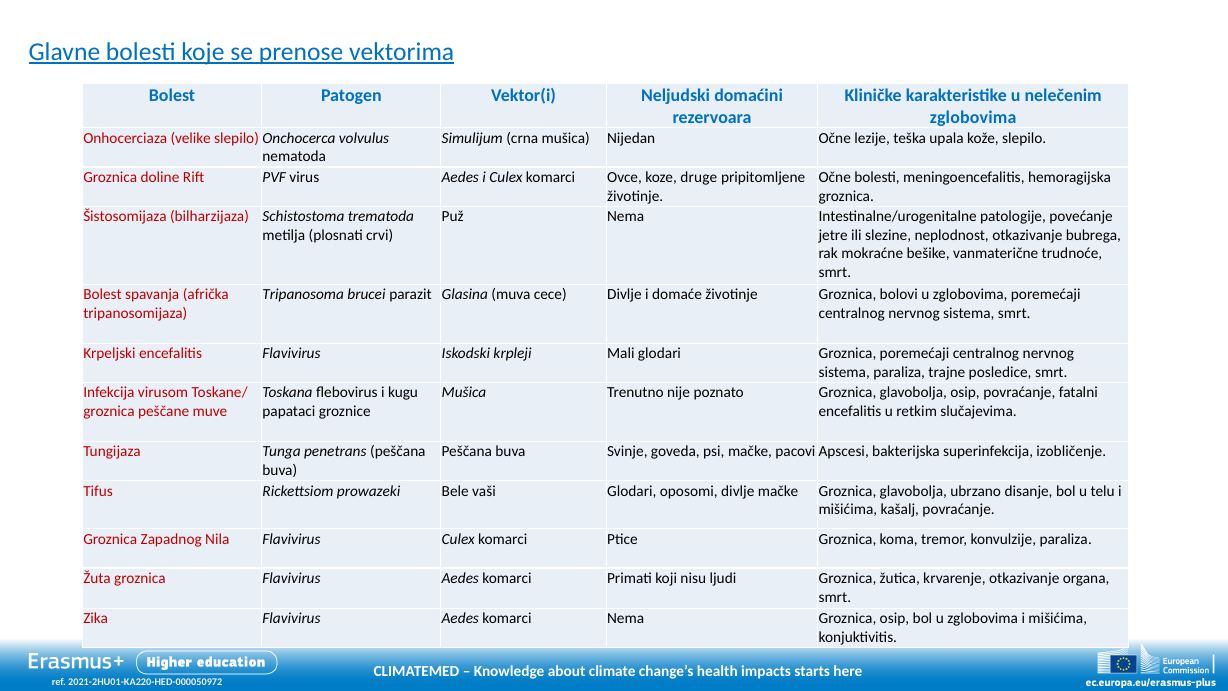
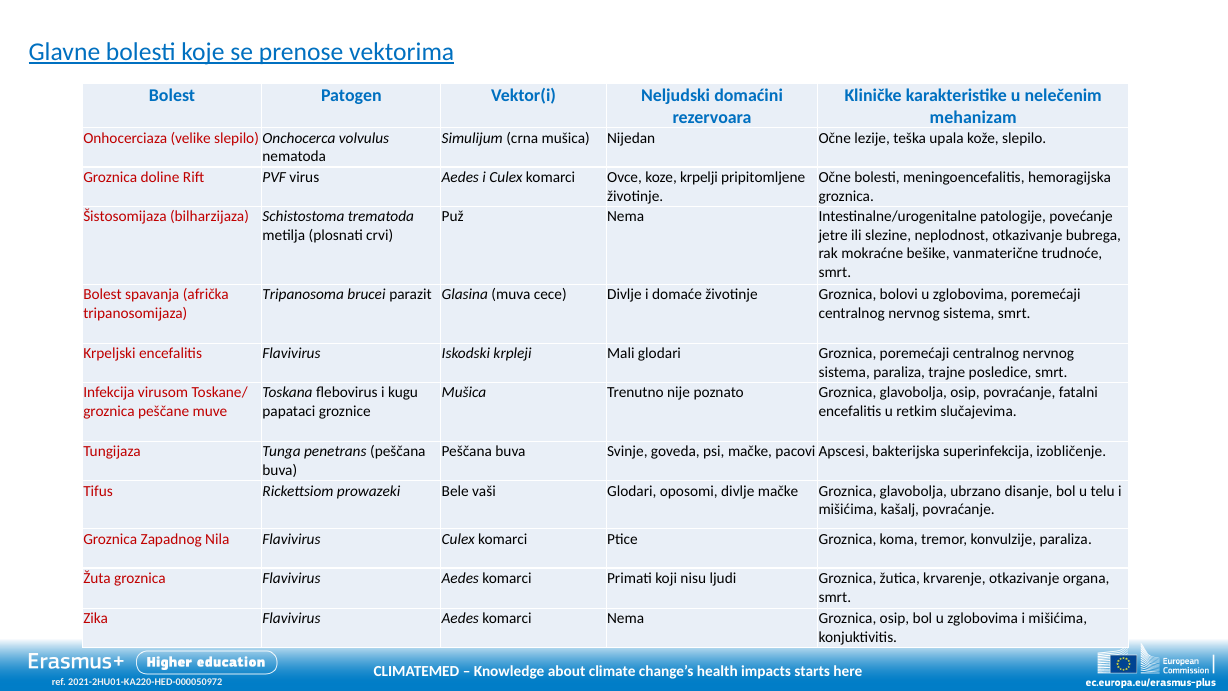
zglobovima at (973, 117): zglobovima -> mehanizam
druge: druge -> krpelji
